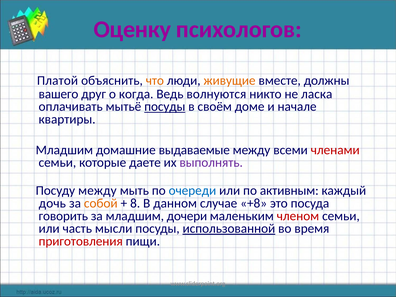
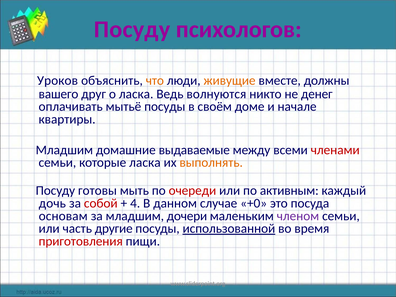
Оценку at (132, 29): Оценку -> Посуду
Платой: Платой -> Уроков
о когда: когда -> ласка
ласка: ласка -> денег
посуды at (165, 107) underline: present -> none
которые даете: даете -> ласка
выполнять colour: purple -> orange
Посуду между: между -> готовы
очереди colour: blue -> red
собой colour: orange -> red
8: 8 -> 4
+8: +8 -> +0
говорить: говорить -> основам
членом colour: red -> purple
мысли: мысли -> другие
